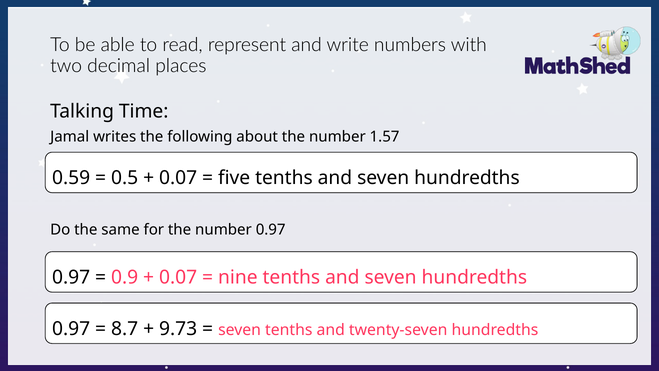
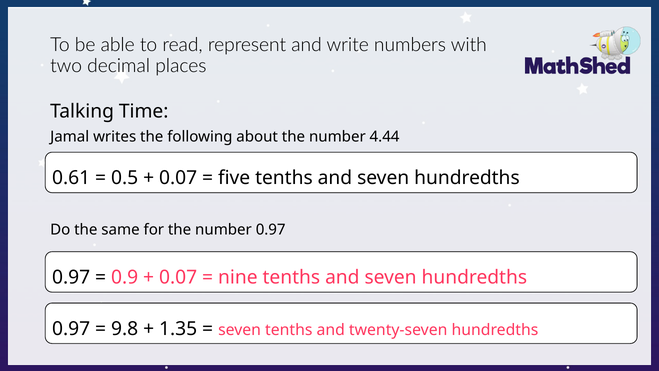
1.57: 1.57 -> 4.44
0.59: 0.59 -> 0.61
8.7: 8.7 -> 9.8
9.73: 9.73 -> 1.35
